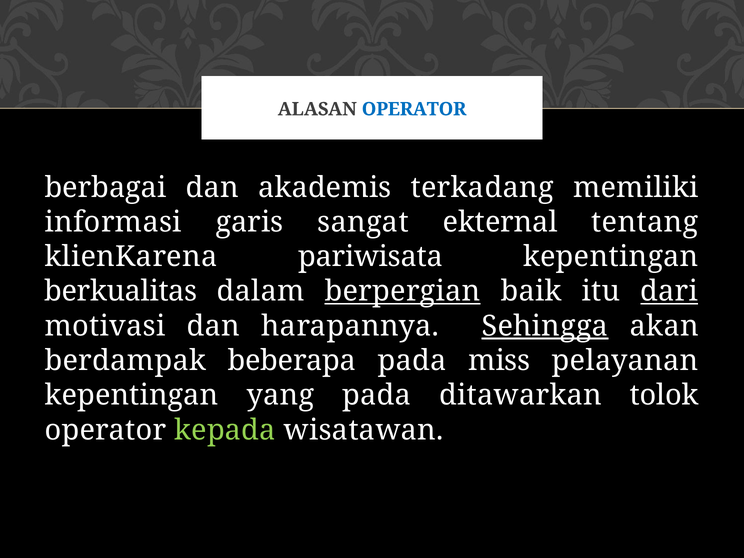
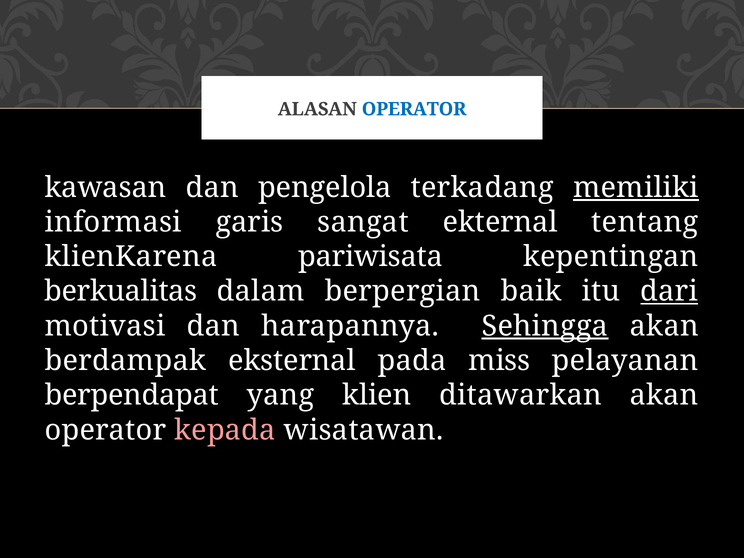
berbagai: berbagai -> kawasan
akademis: akademis -> pengelola
memiliki underline: none -> present
berpergian underline: present -> none
beberapa: beberapa -> eksternal
kepentingan at (132, 395): kepentingan -> berpendapat
yang pada: pada -> klien
ditawarkan tolok: tolok -> akan
kepada colour: light green -> pink
